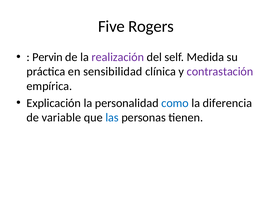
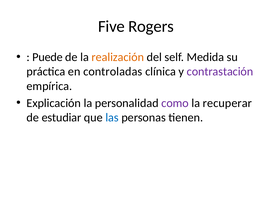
Pervin: Pervin -> Puede
realización colour: purple -> orange
sensibilidad: sensibilidad -> controladas
como colour: blue -> purple
diferencia: diferencia -> recuperar
variable: variable -> estudiar
